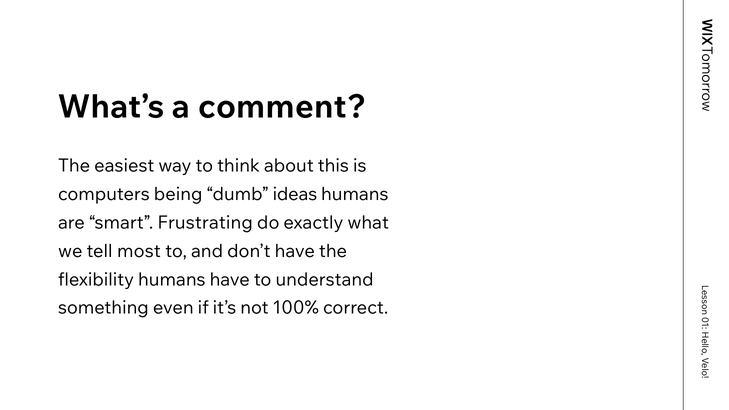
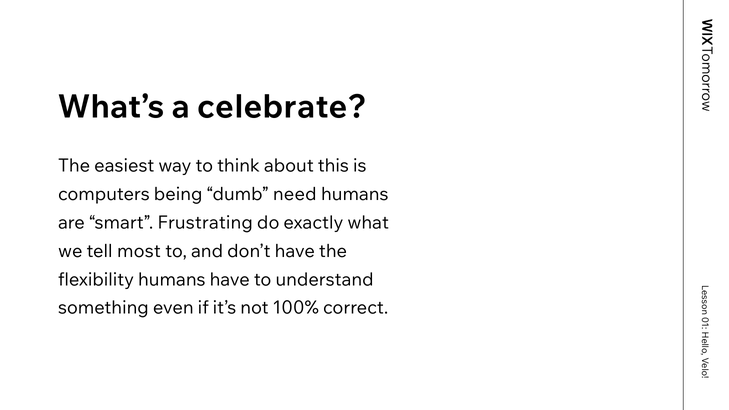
comment: comment -> celebrate
ideas: ideas -> need
